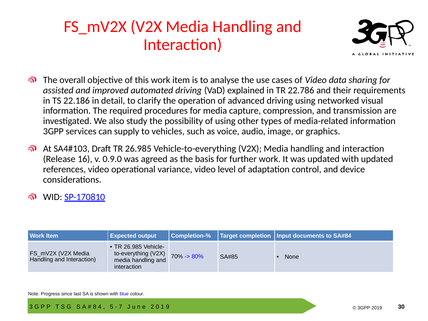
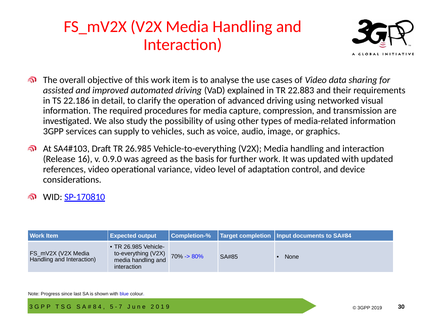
22.786: 22.786 -> 22.883
